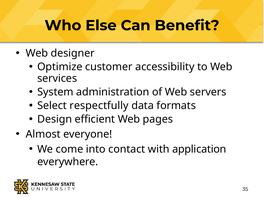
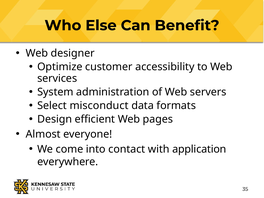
respectfully: respectfully -> misconduct
